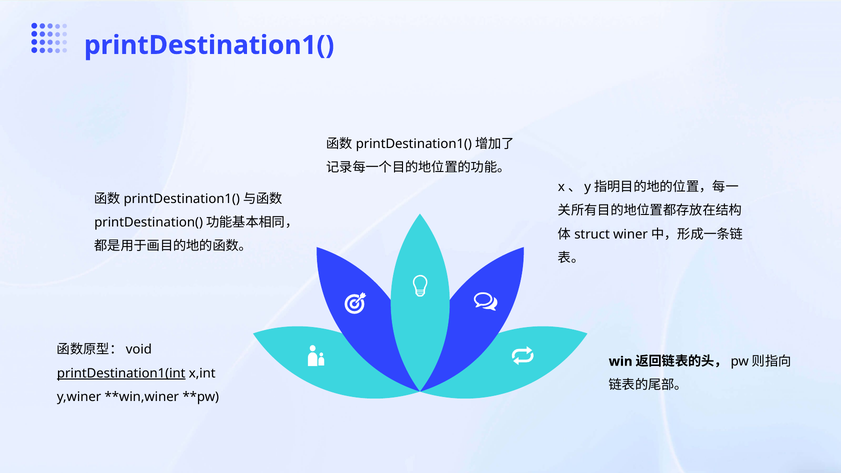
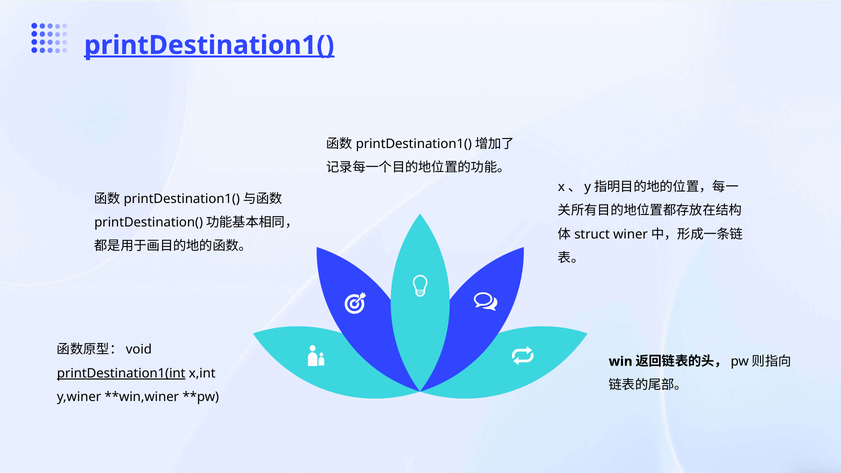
printDestination1( underline: none -> present
